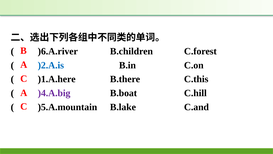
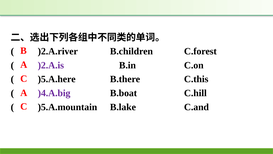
)6.A.river: )6.A.river -> )2.A.river
)2.A.is colour: blue -> purple
)1.A.here: )1.A.here -> )5.A.here
